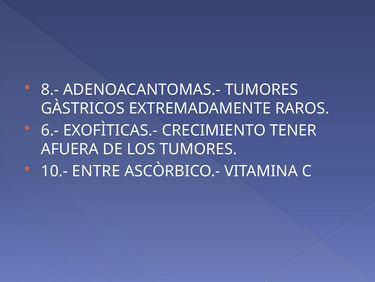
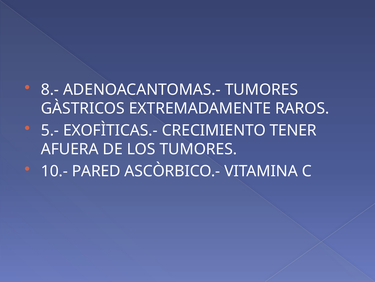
6.-: 6.- -> 5.-
ENTRE: ENTRE -> PARED
